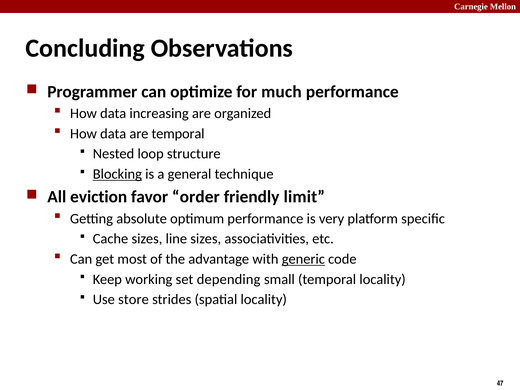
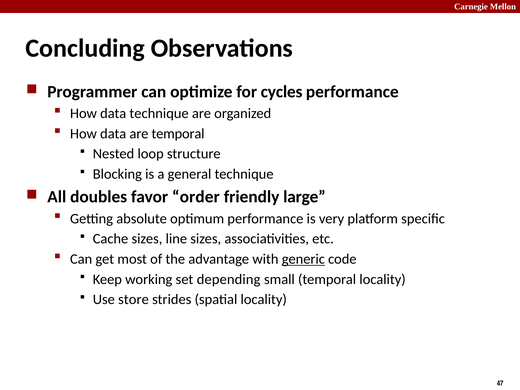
much: much -> cycles
data increasing: increasing -> technique
Blocking underline: present -> none
eviction: eviction -> doubles
limit: limit -> large
